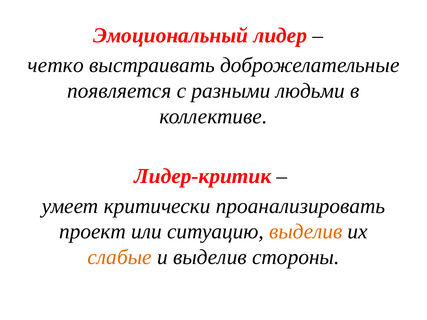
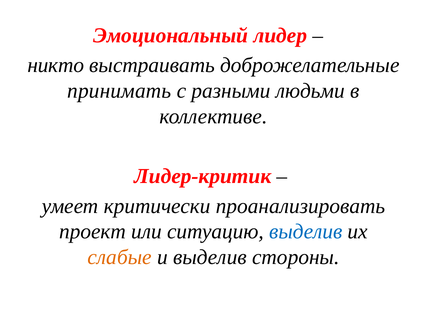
четко: четко -> никто
появляется: появляется -> принимать
выделив at (306, 232) colour: orange -> blue
